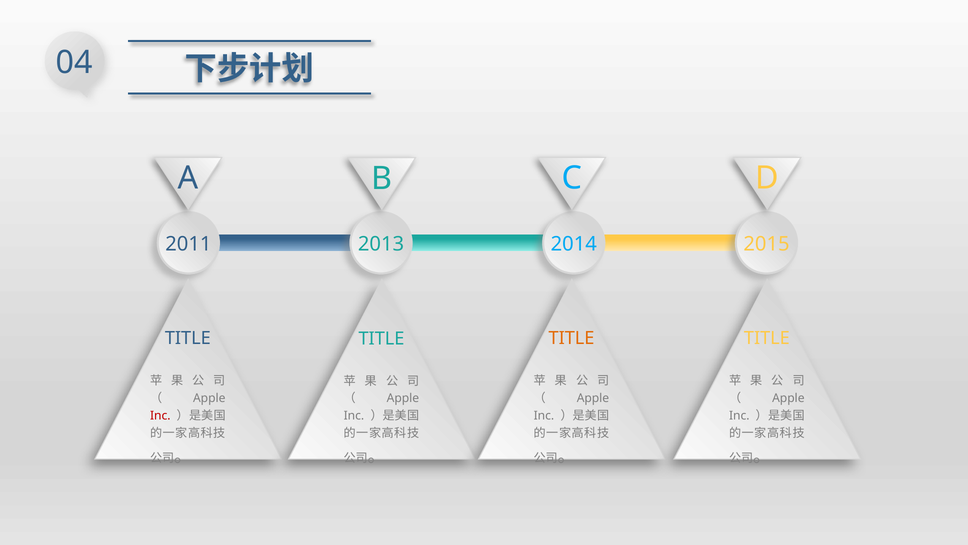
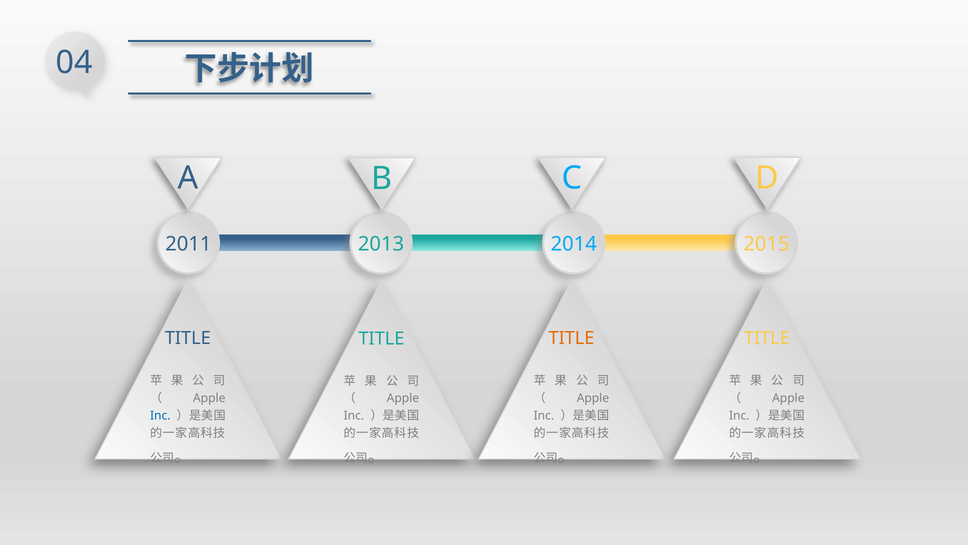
Inc at (160, 415) colour: red -> blue
